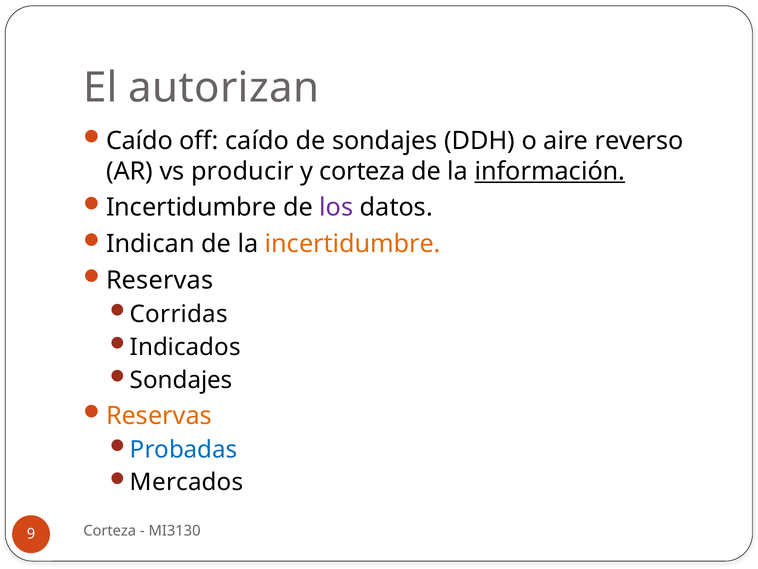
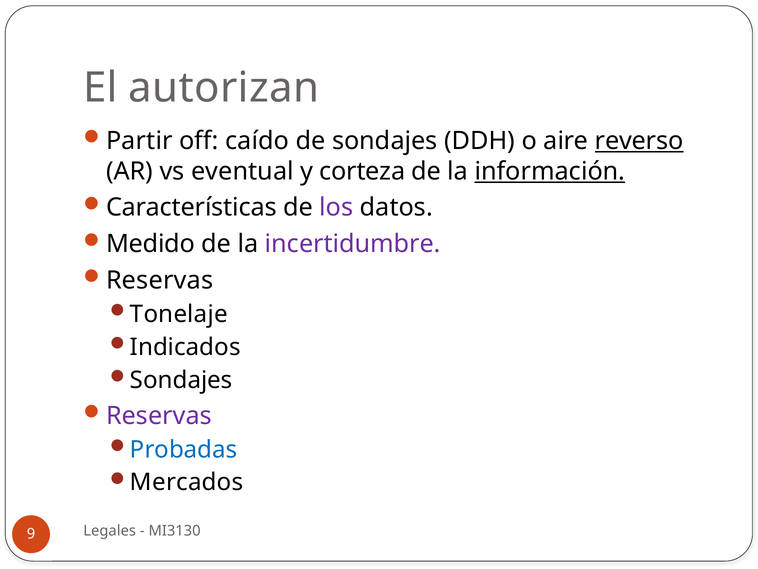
Caído at (139, 141): Caído -> Partir
reverso underline: none -> present
producir: producir -> eventual
Incertidumbre at (191, 207): Incertidumbre -> Características
Indican: Indican -> Medido
incertidumbre at (353, 244) colour: orange -> purple
Corridas: Corridas -> Tonelaje
Reservas at (159, 416) colour: orange -> purple
Corteza at (110, 530): Corteza -> Legales
